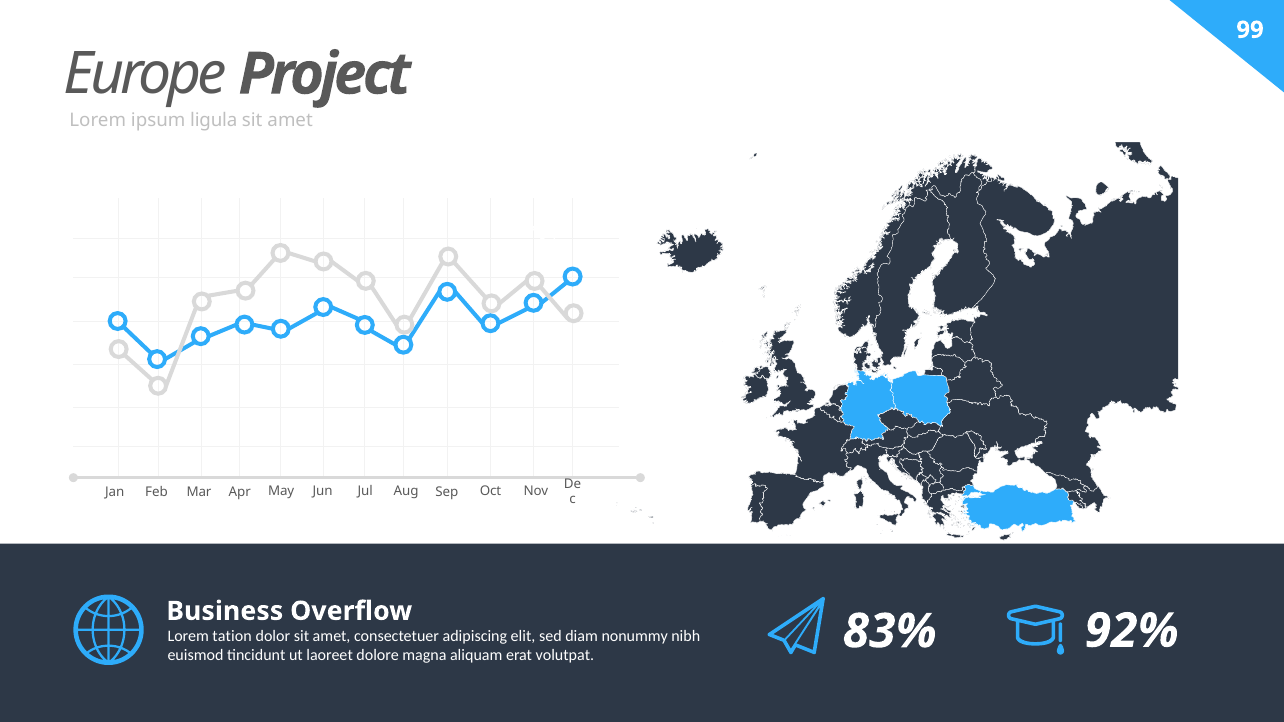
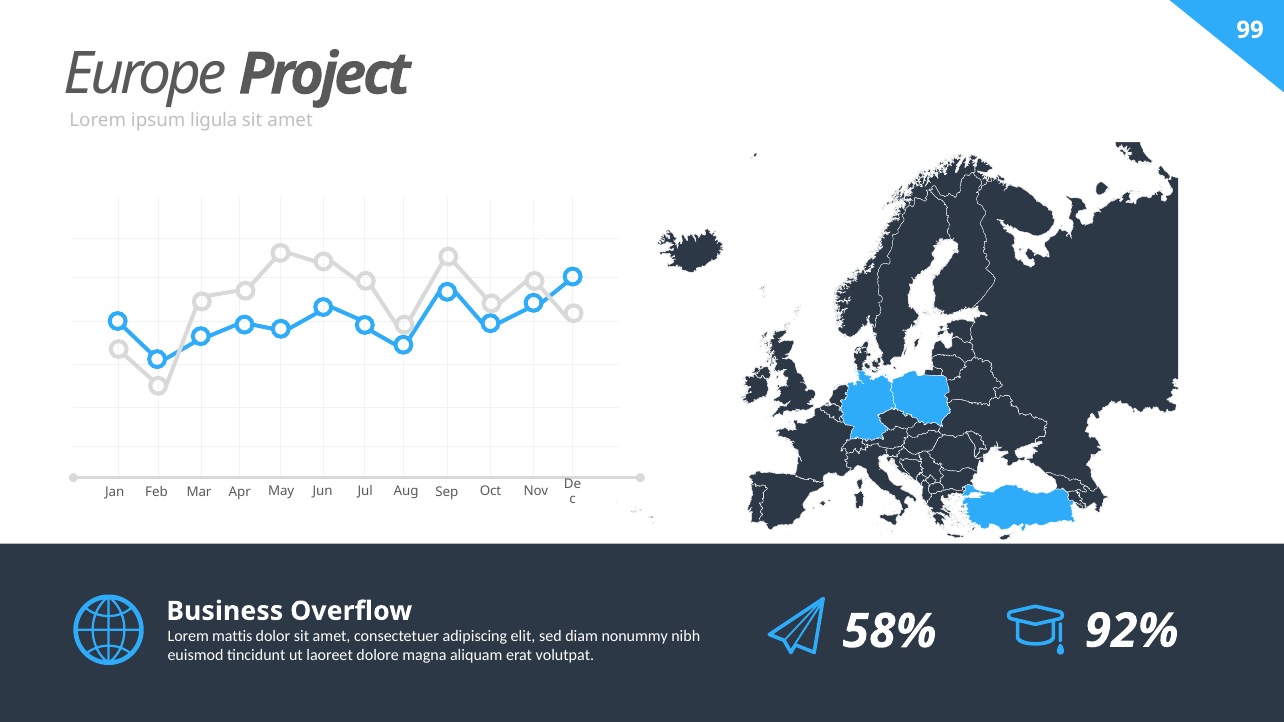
tation: tation -> mattis
83%: 83% -> 58%
